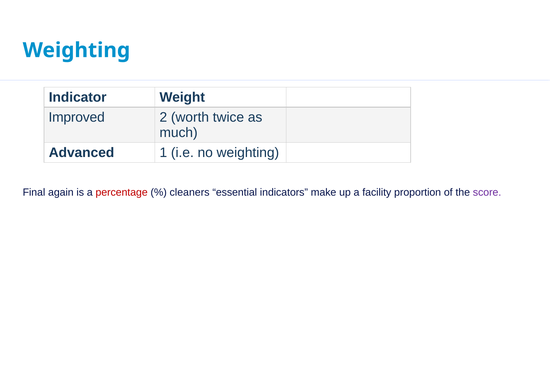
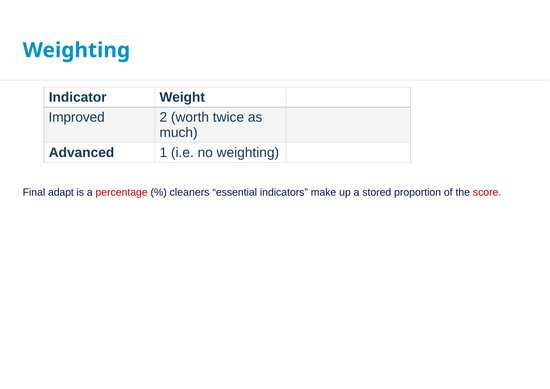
again: again -> adapt
facility: facility -> stored
score colour: purple -> red
